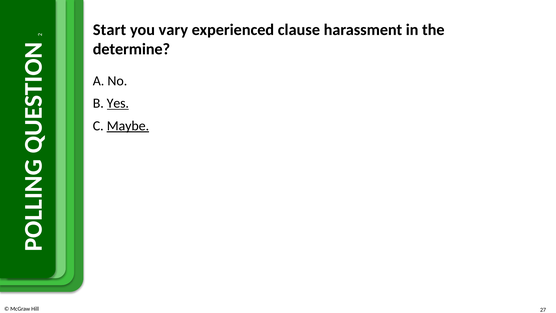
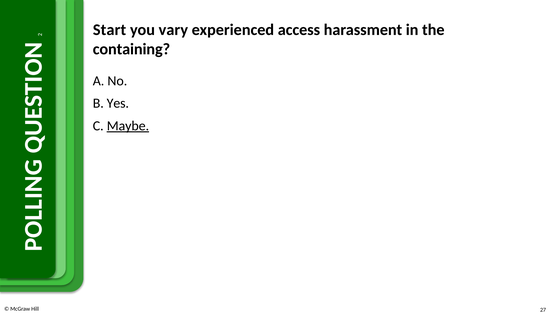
clause: clause -> access
determine: determine -> containing
Yes underline: present -> none
